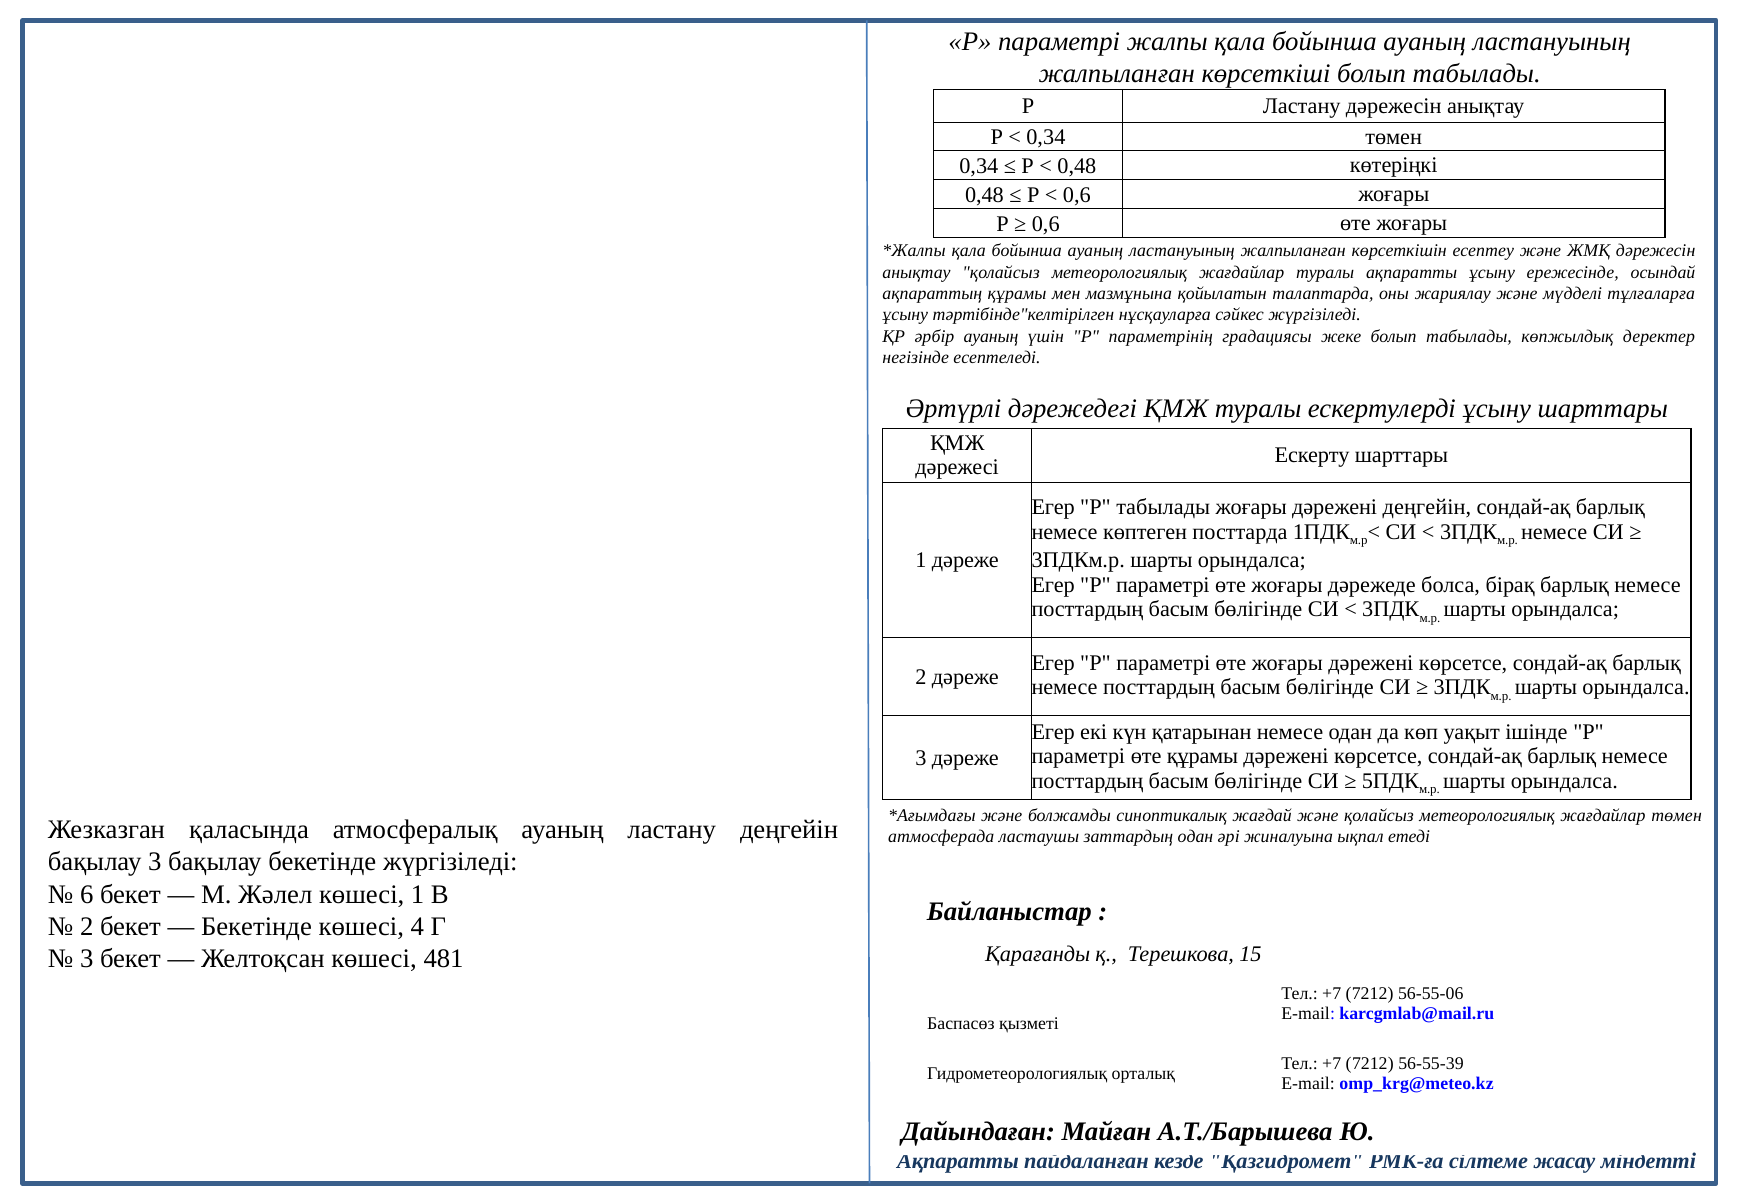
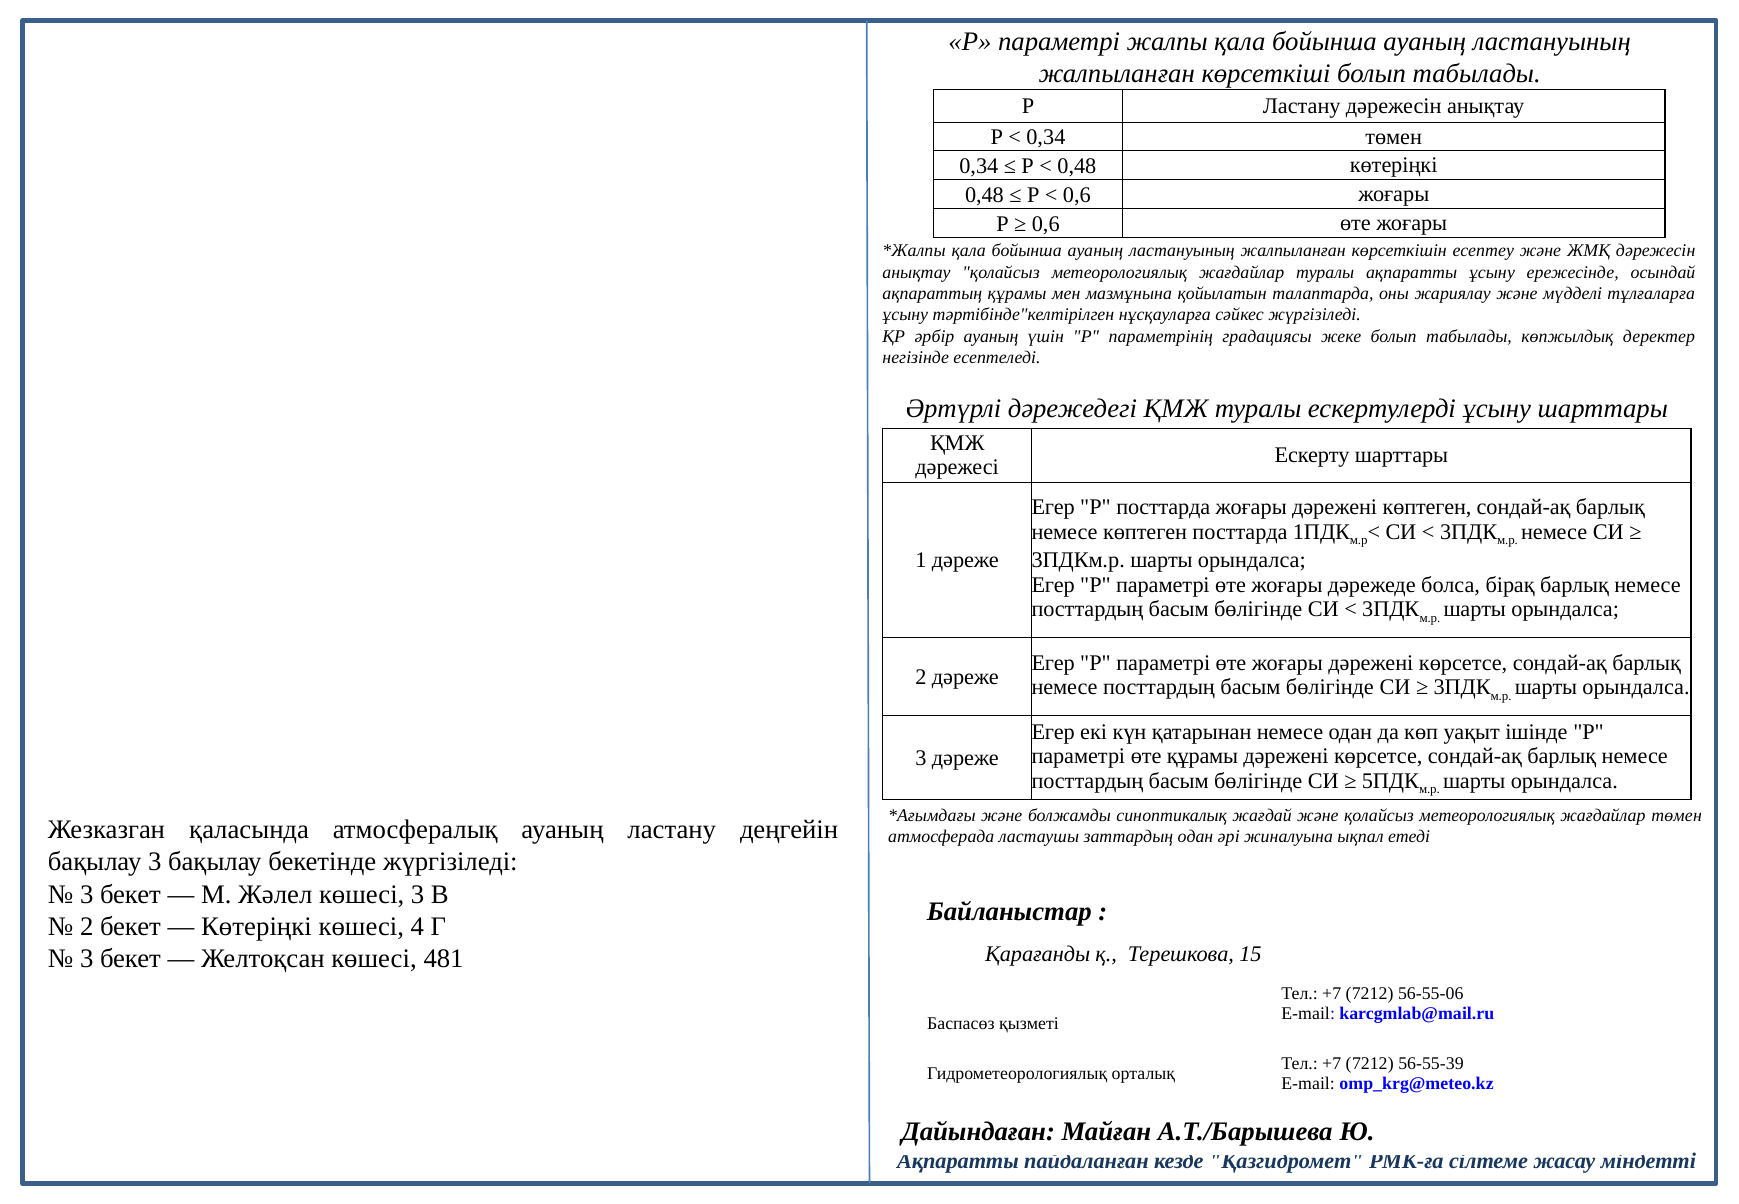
Р табылады: табылады -> посттарда
дәрежені деңгейін: деңгейін -> көптеген
6 at (87, 894): 6 -> 3
көшесі 1: 1 -> 3
Бекетінде at (256, 926): Бекетінде -> Көтеріңкі
